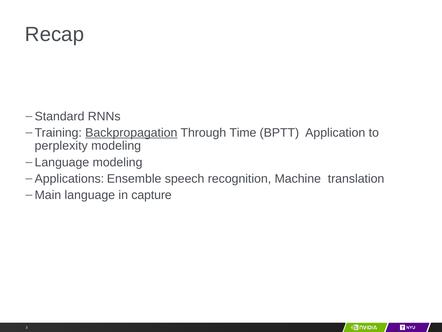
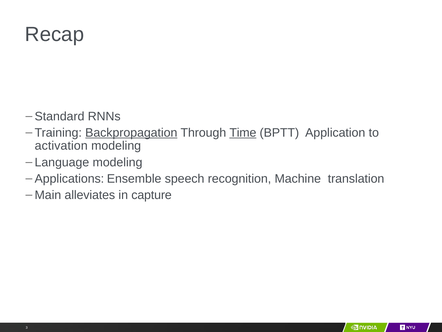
Time underline: none -> present
perplexity: perplexity -> activation
Main language: language -> alleviates
